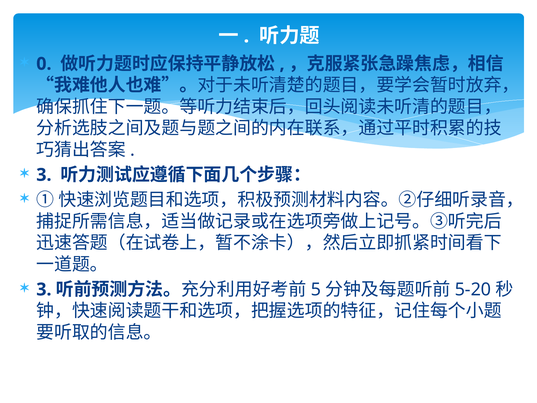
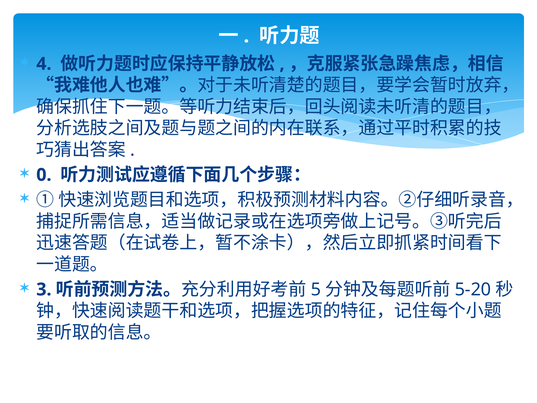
0: 0 -> 4
3 at (44, 175): 3 -> 0
